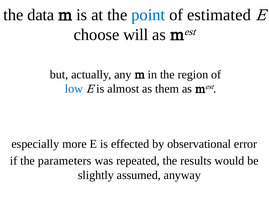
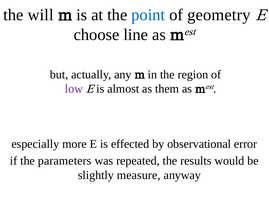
data: data -> will
estimated: estimated -> geometry
will: will -> line
low colour: blue -> purple
assumed: assumed -> measure
